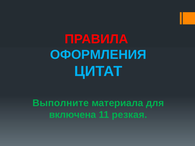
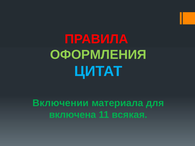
ОФОРМЛЕНИЯ colour: light blue -> light green
Выполните: Выполните -> Включении
резкая: резкая -> всякая
